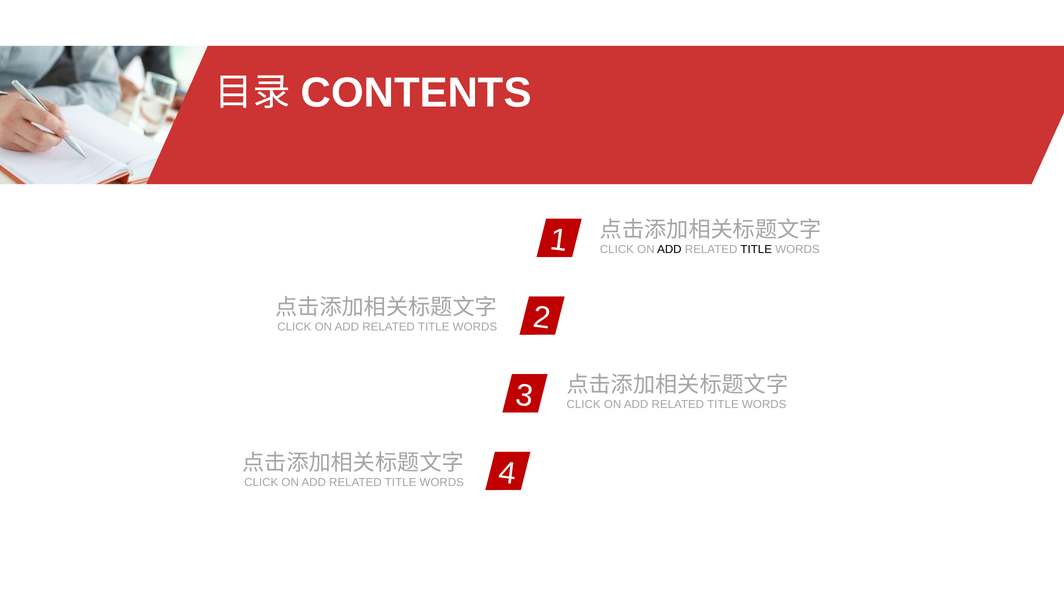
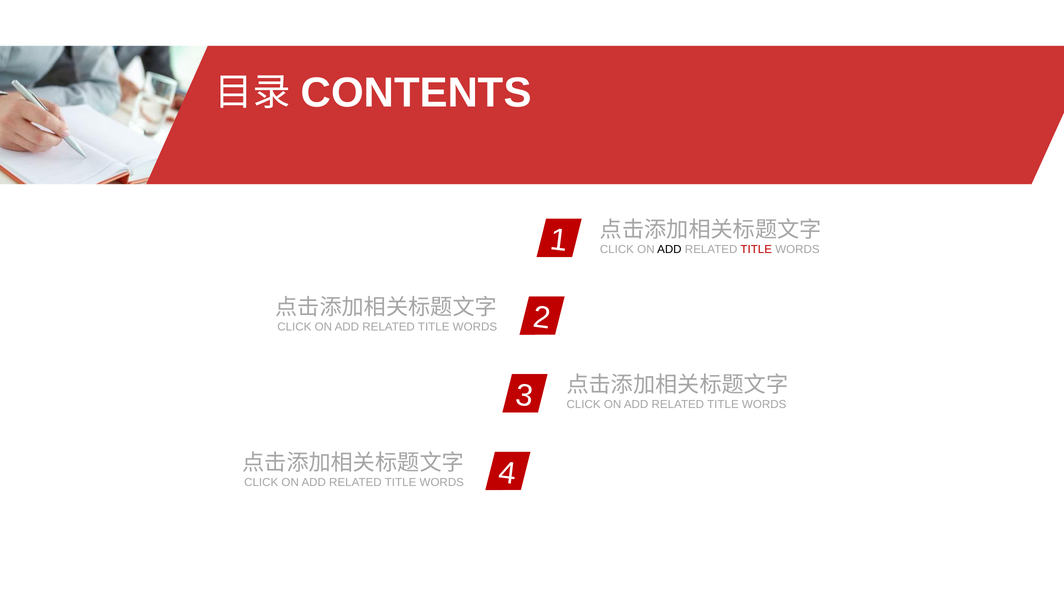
TITLE at (756, 250) colour: black -> red
